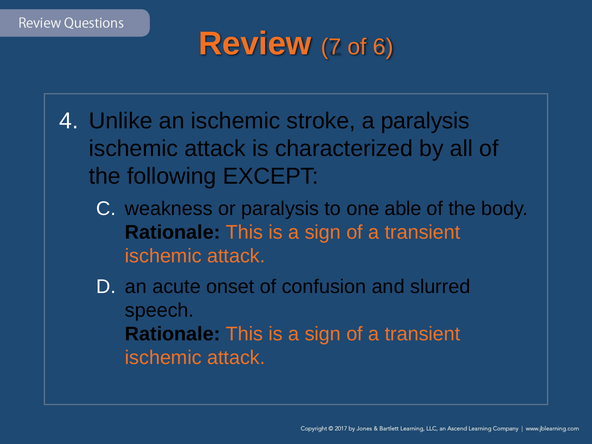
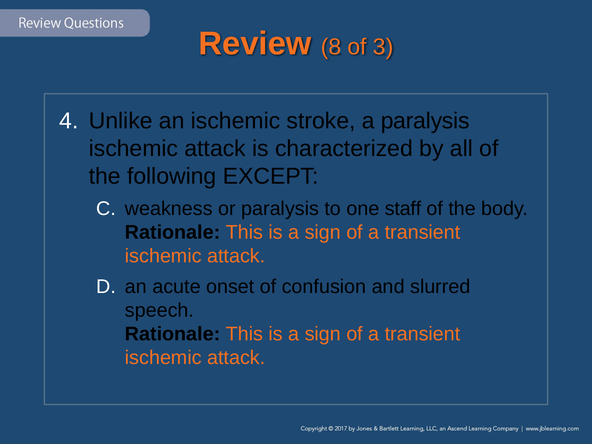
7: 7 -> 8
6: 6 -> 3
able: able -> staff
